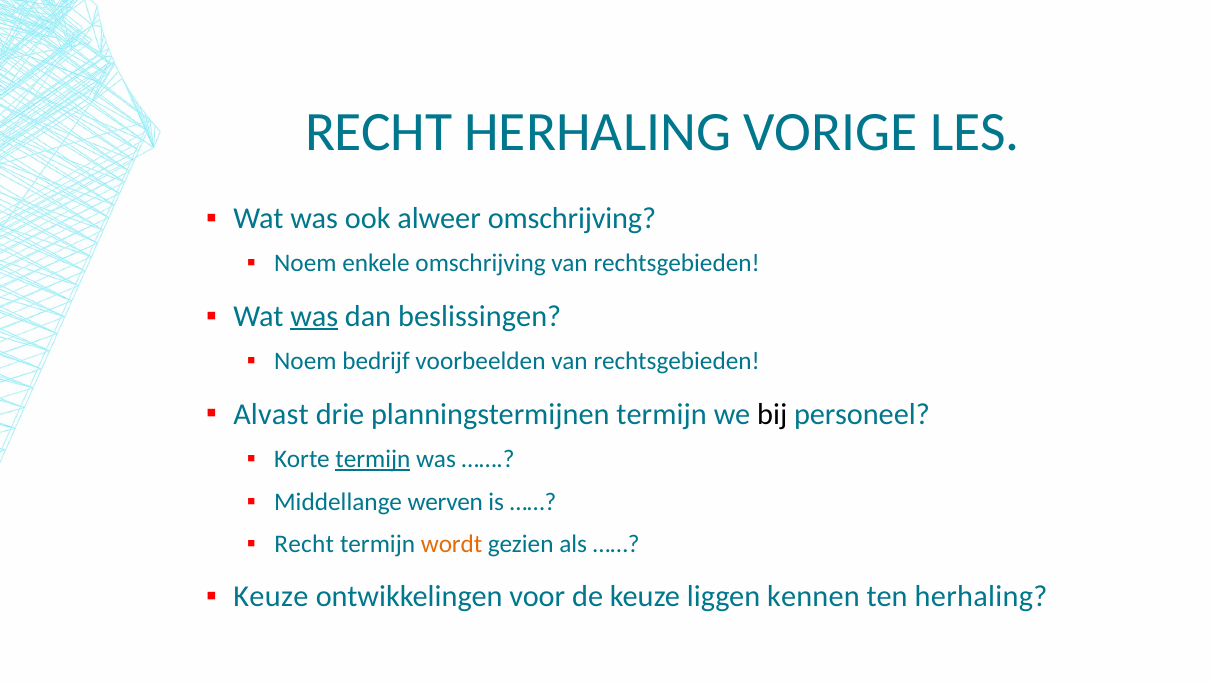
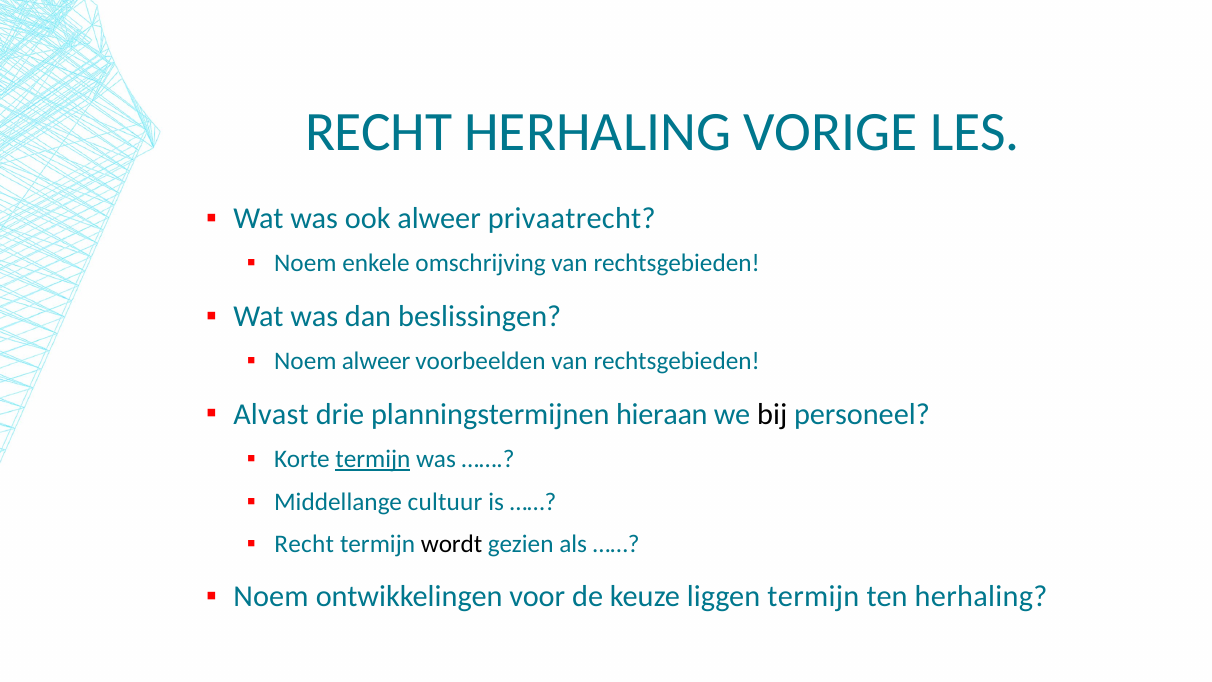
alweer omschrijving: omschrijving -> privaatrecht
was at (314, 316) underline: present -> none
Noem bedrijf: bedrijf -> alweer
planningstermijnen termijn: termijn -> hieraan
werven: werven -> cultuur
wordt colour: orange -> black
Keuze at (271, 597): Keuze -> Noem
liggen kennen: kennen -> termijn
